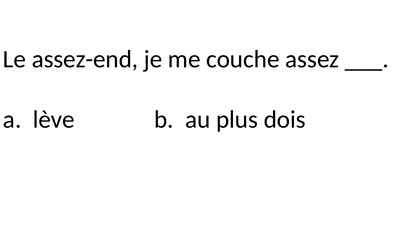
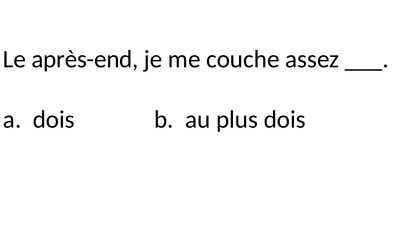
assez-end: assez-end -> après-end
a lève: lève -> dois
